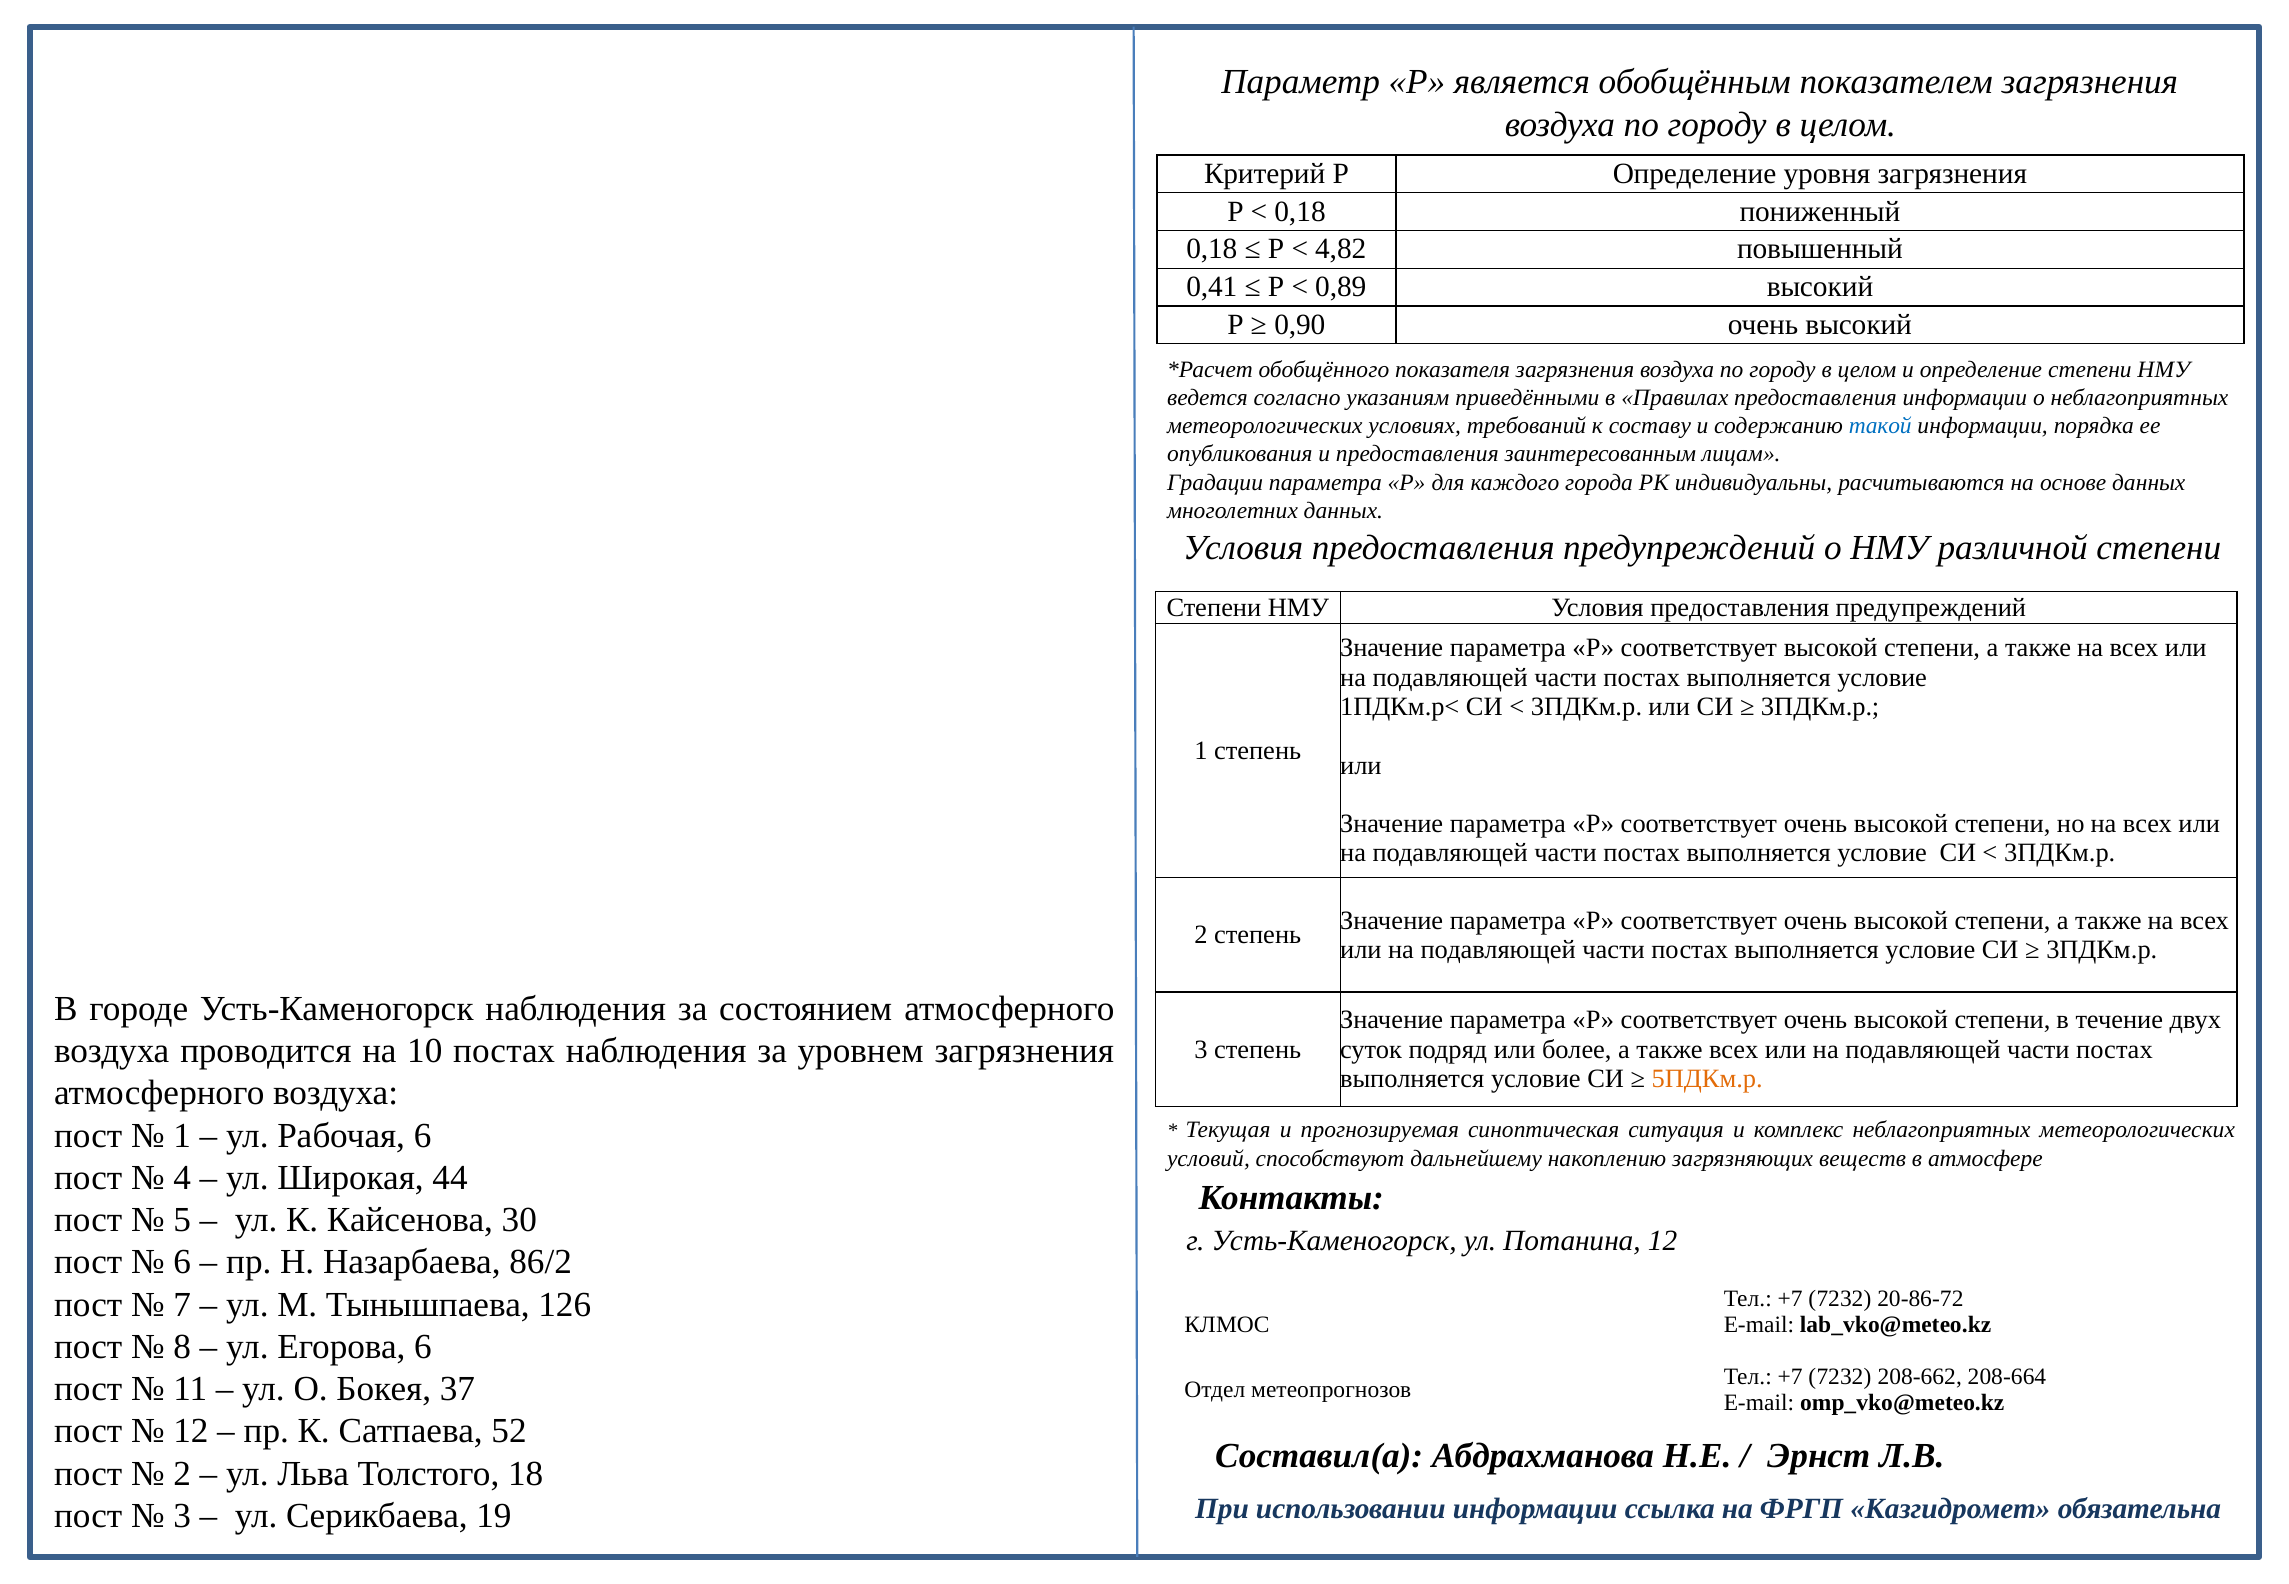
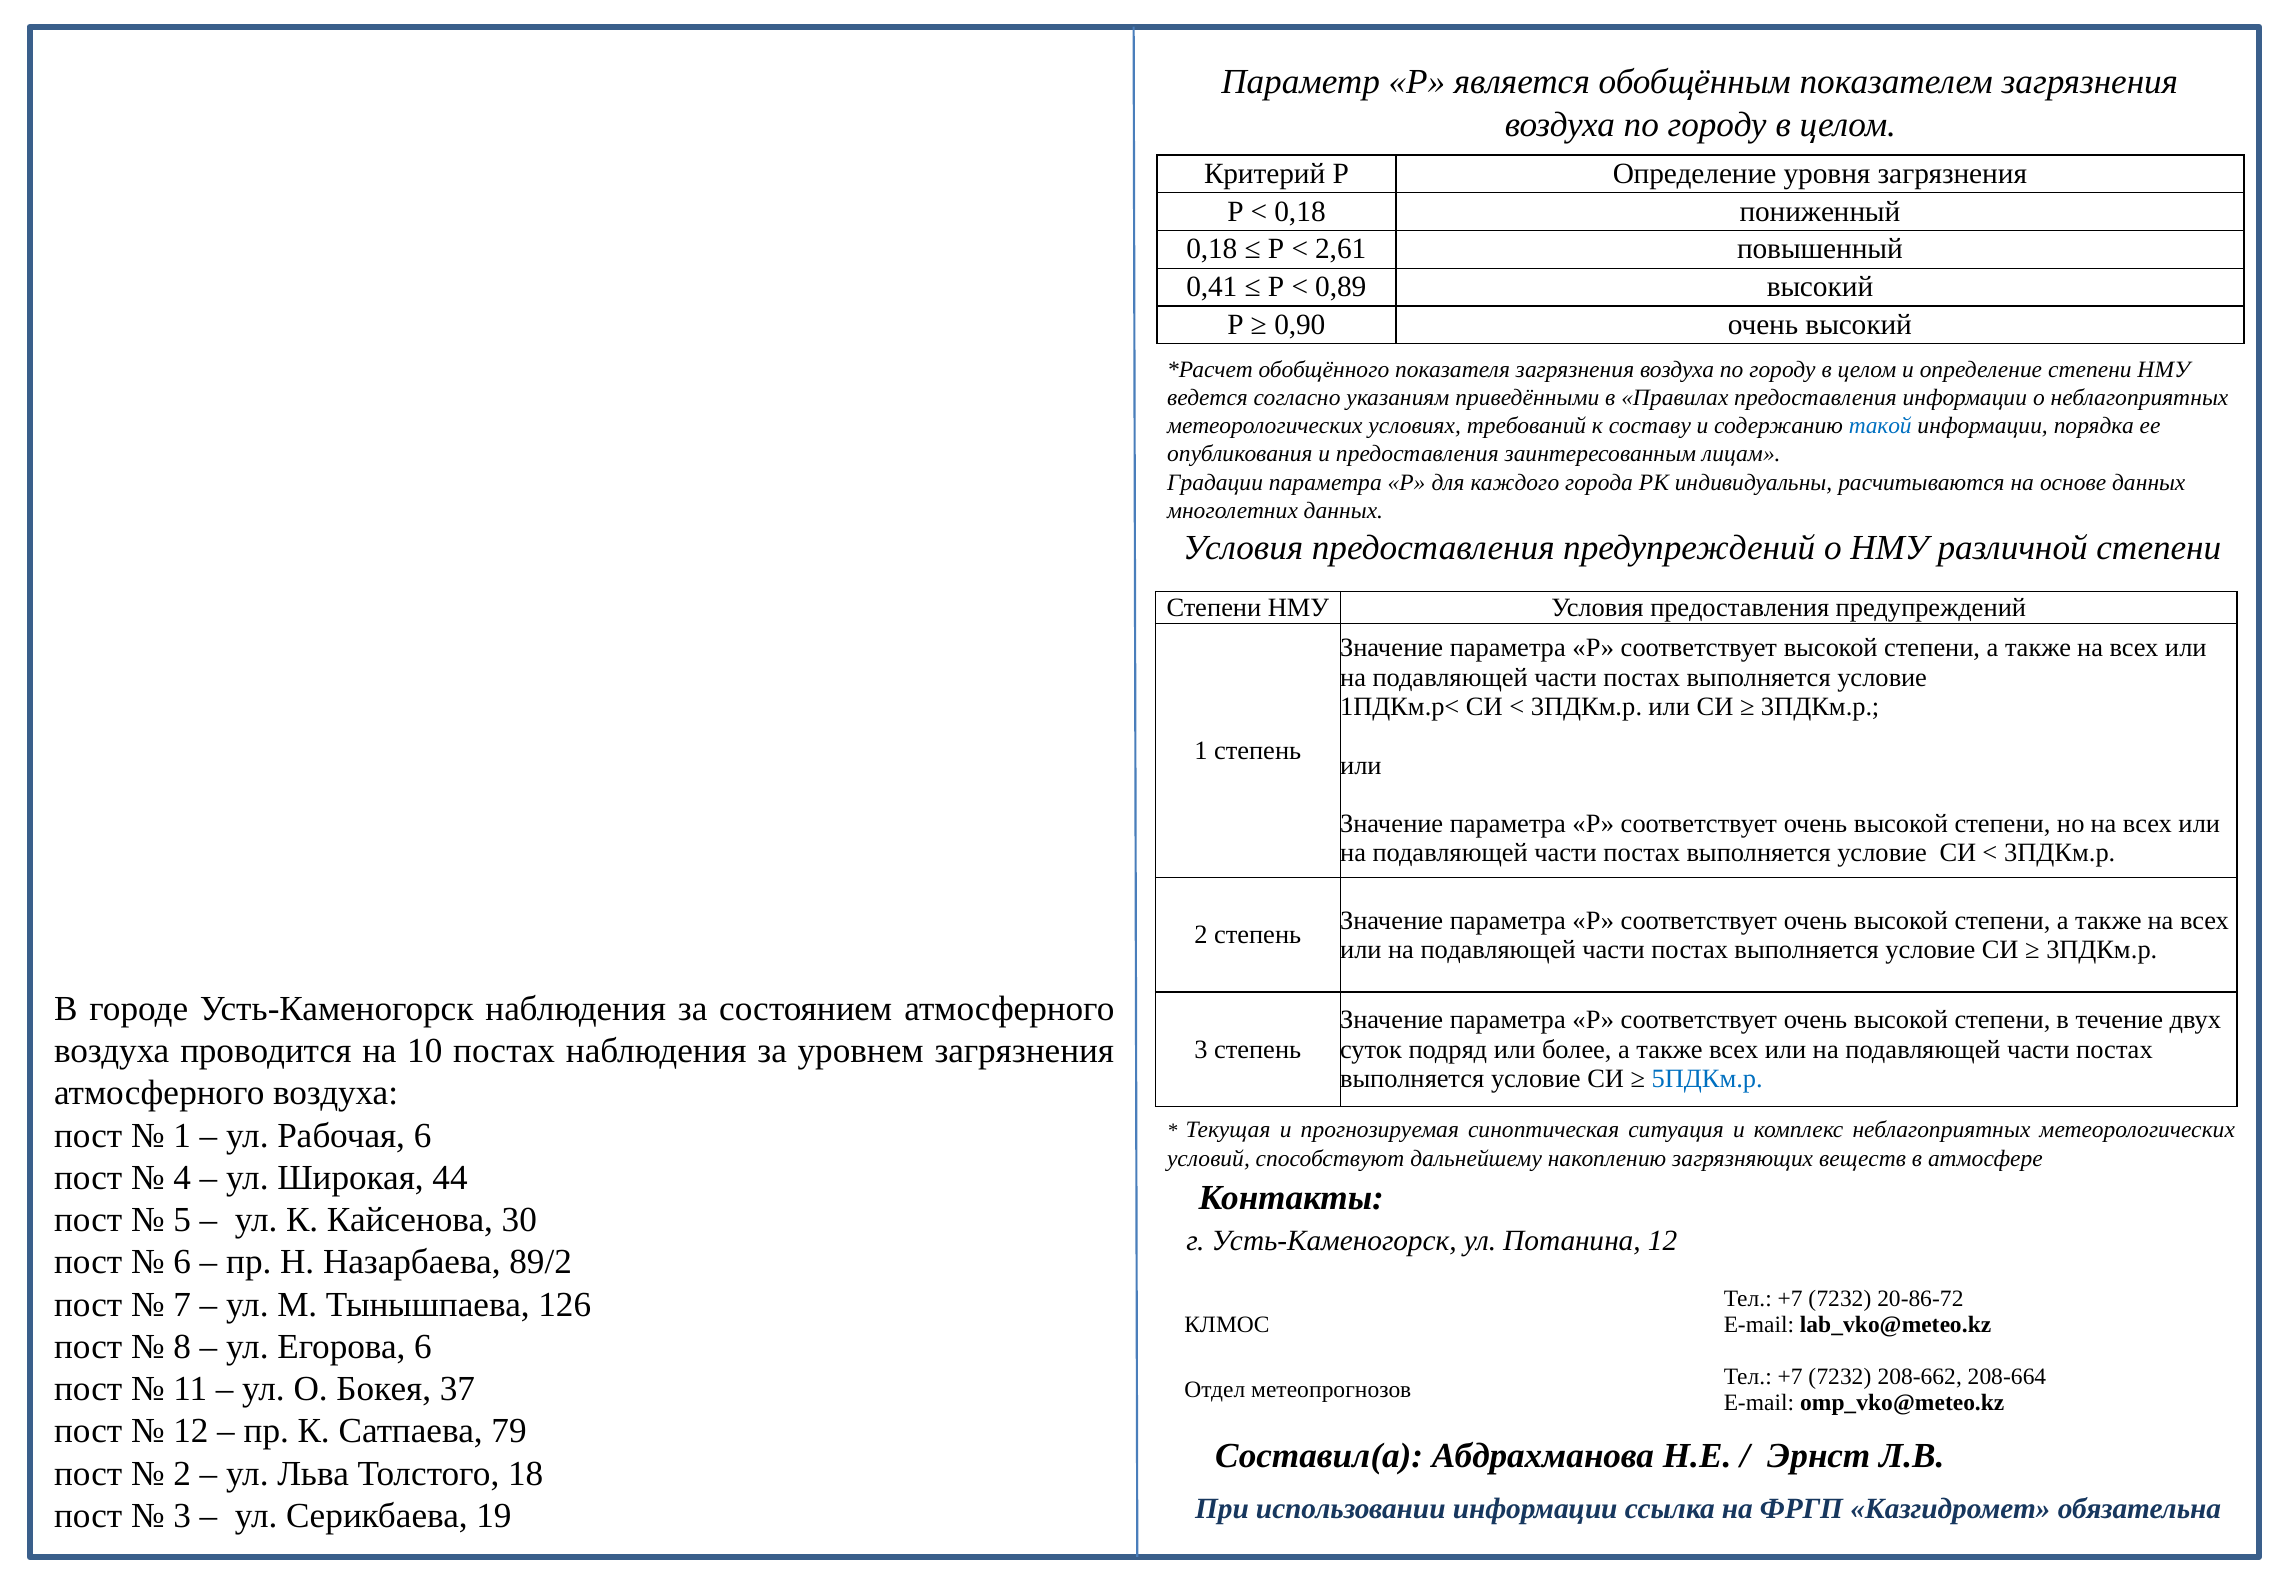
4,82: 4,82 -> 2,61
5ПДКм.р colour: orange -> blue
86/2: 86/2 -> 89/2
52: 52 -> 79
